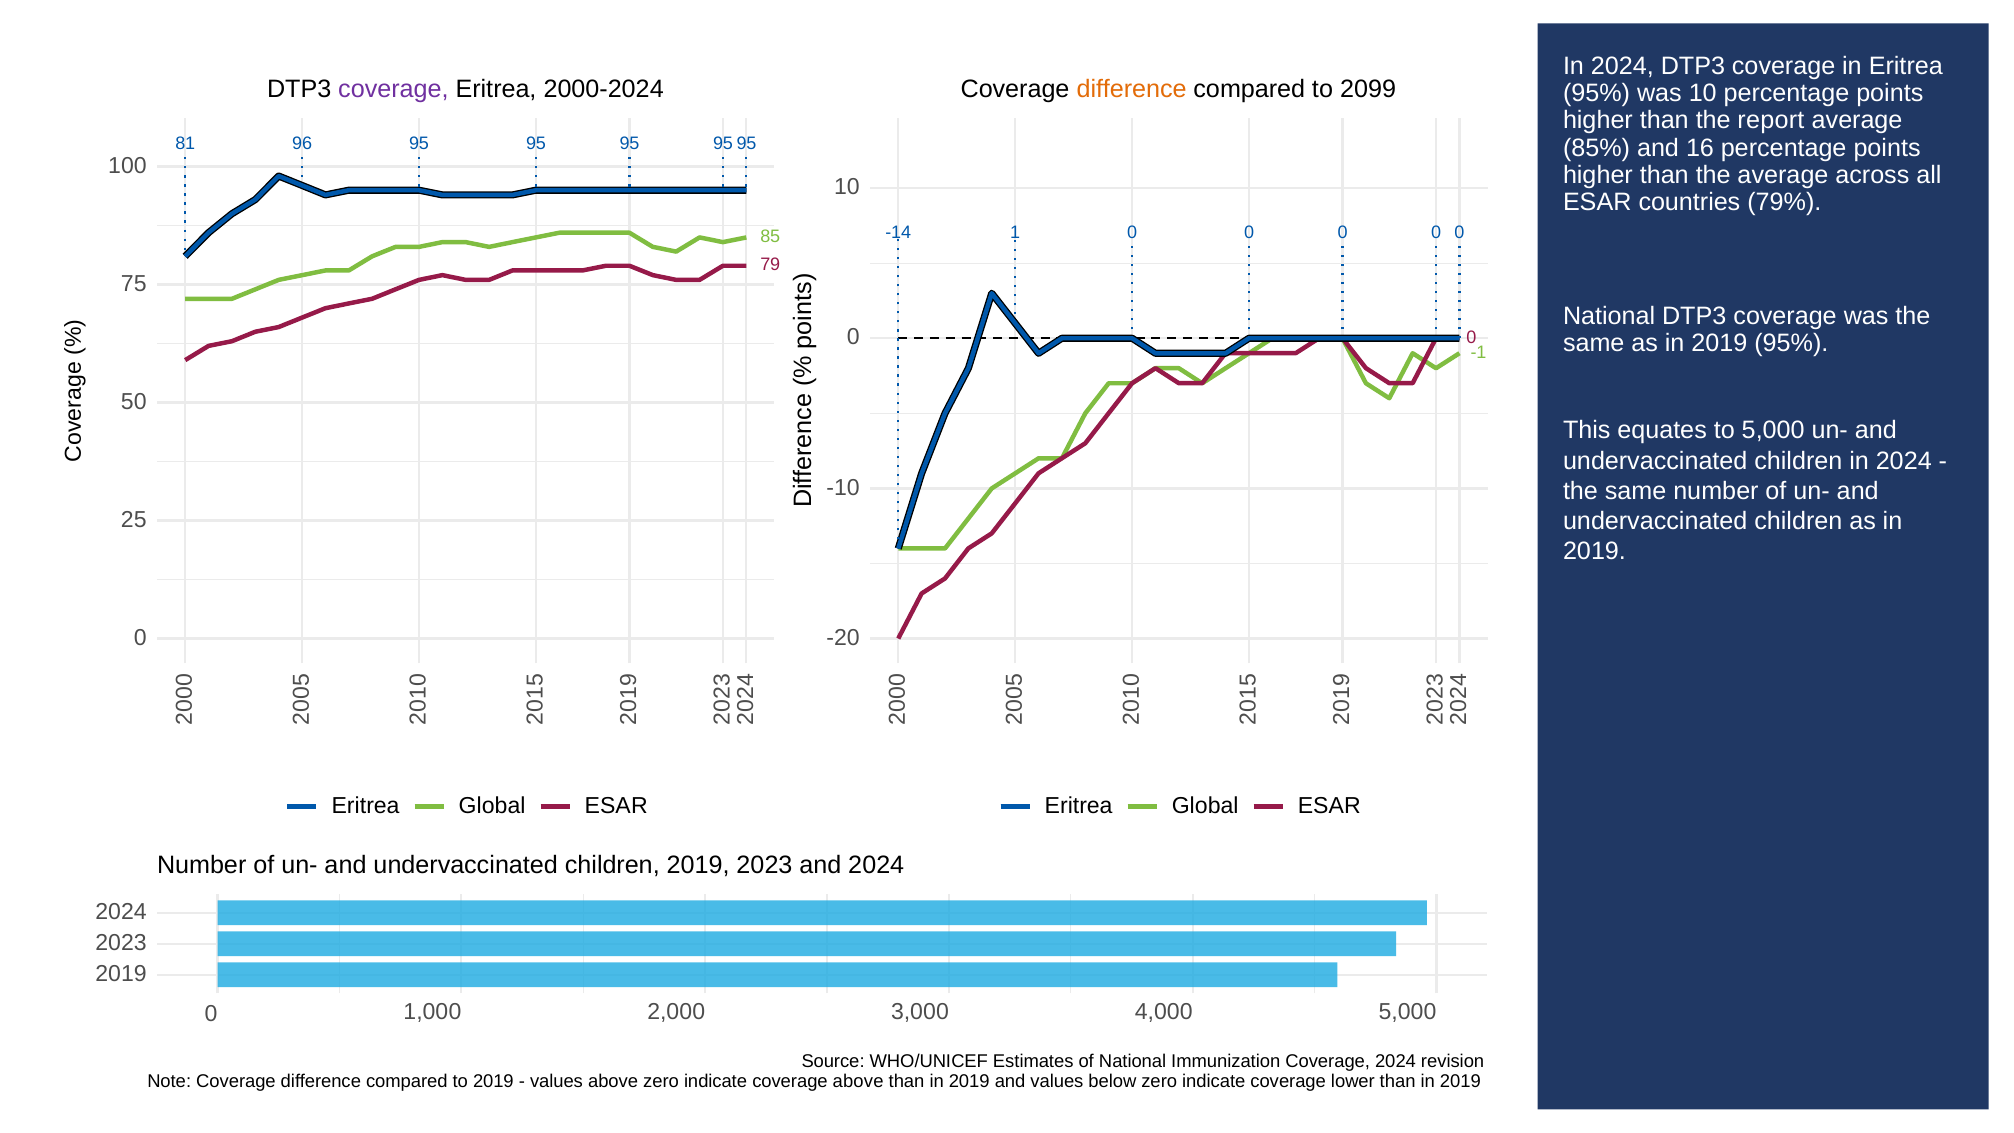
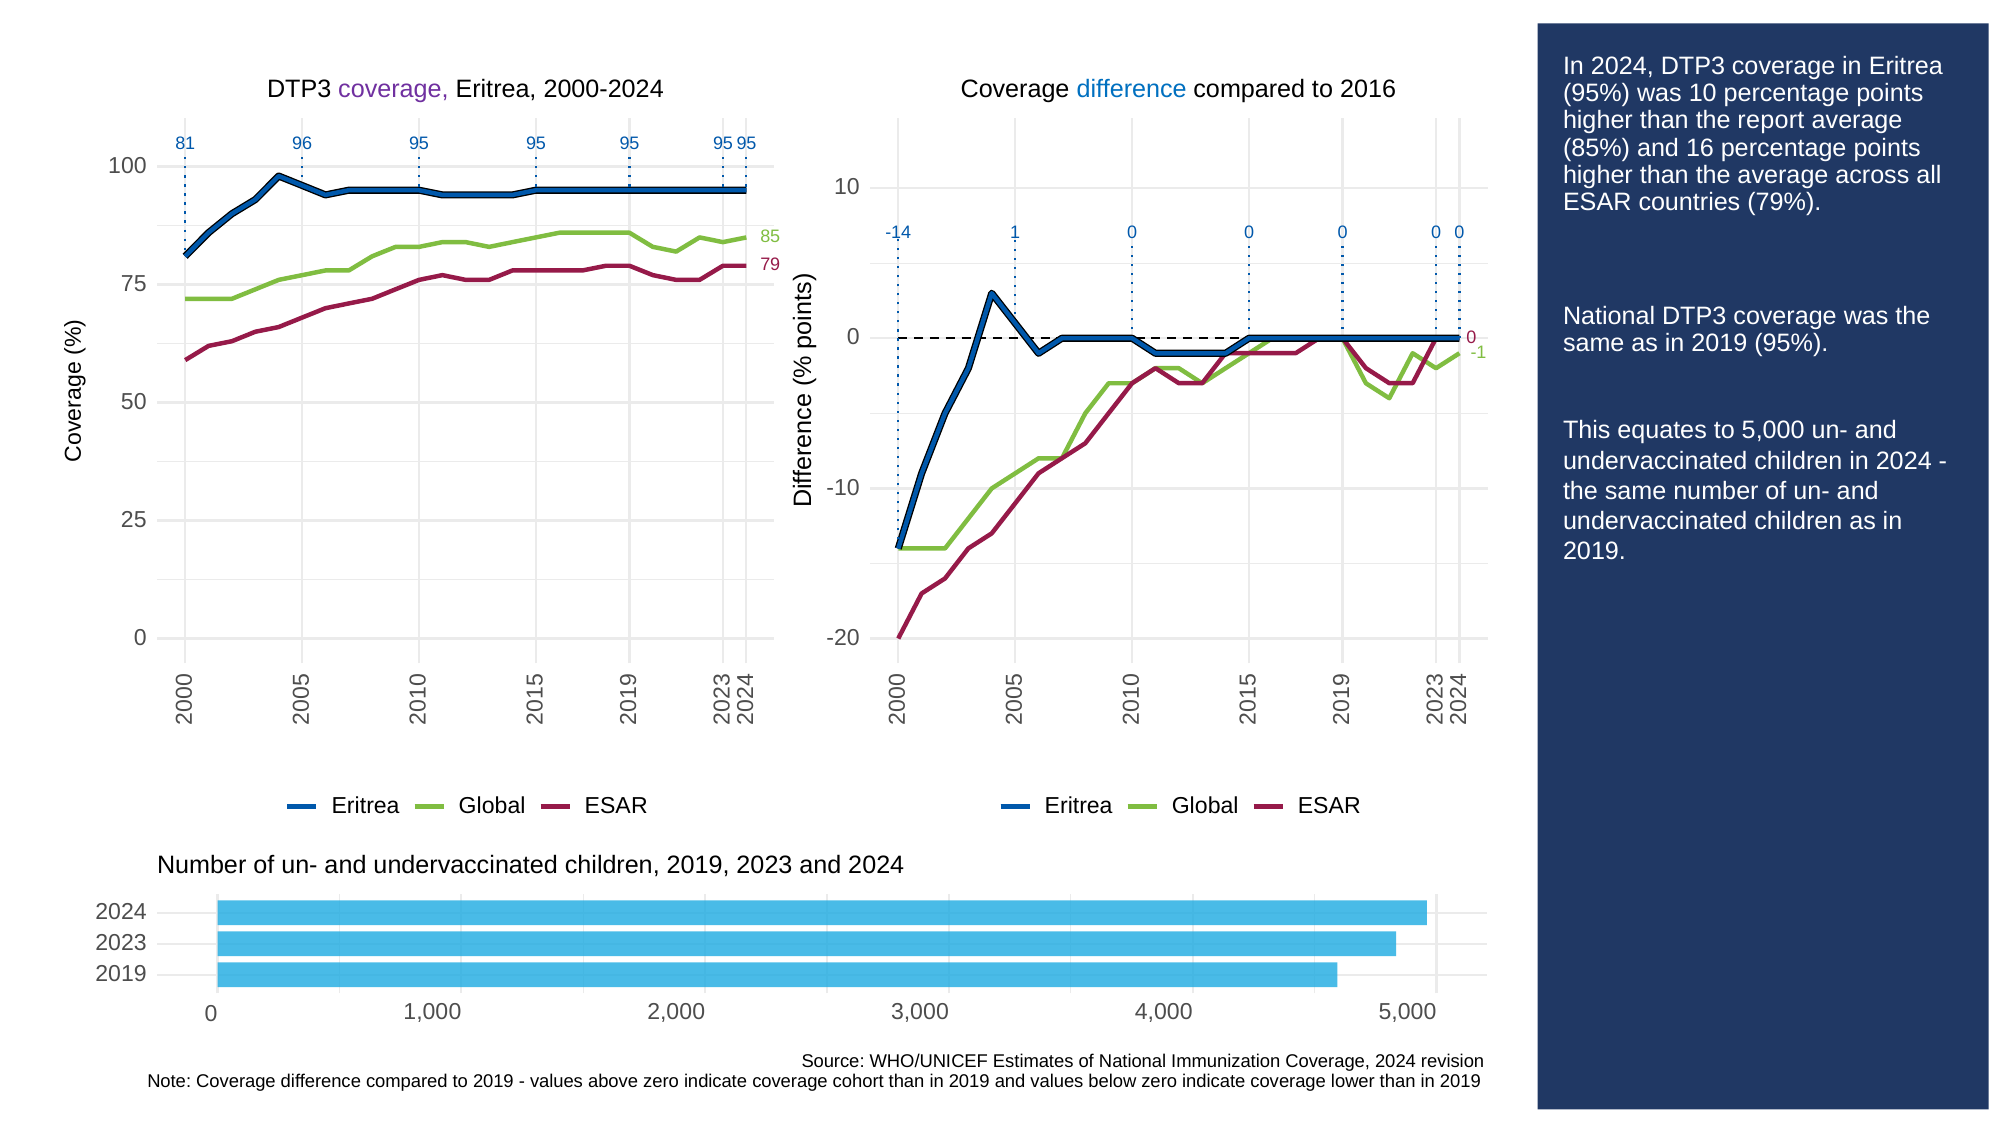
difference at (1132, 89) colour: orange -> blue
2099: 2099 -> 2016
coverage above: above -> cohort
